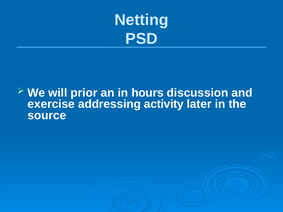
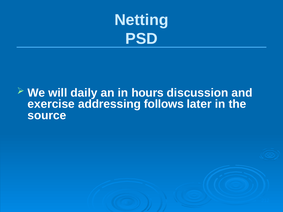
prior: prior -> daily
activity: activity -> follows
